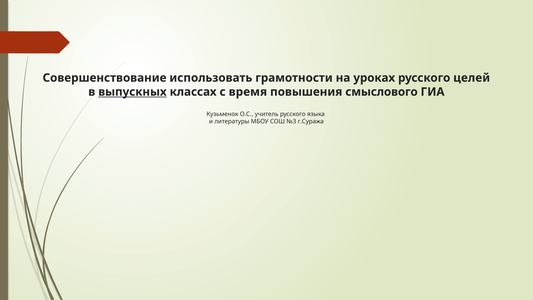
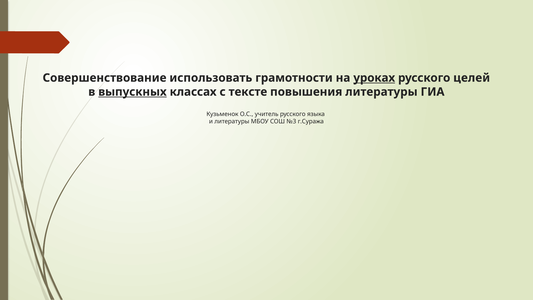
уроках underline: none -> present
время: время -> тексте
повышения смыслового: смыслового -> литературы
